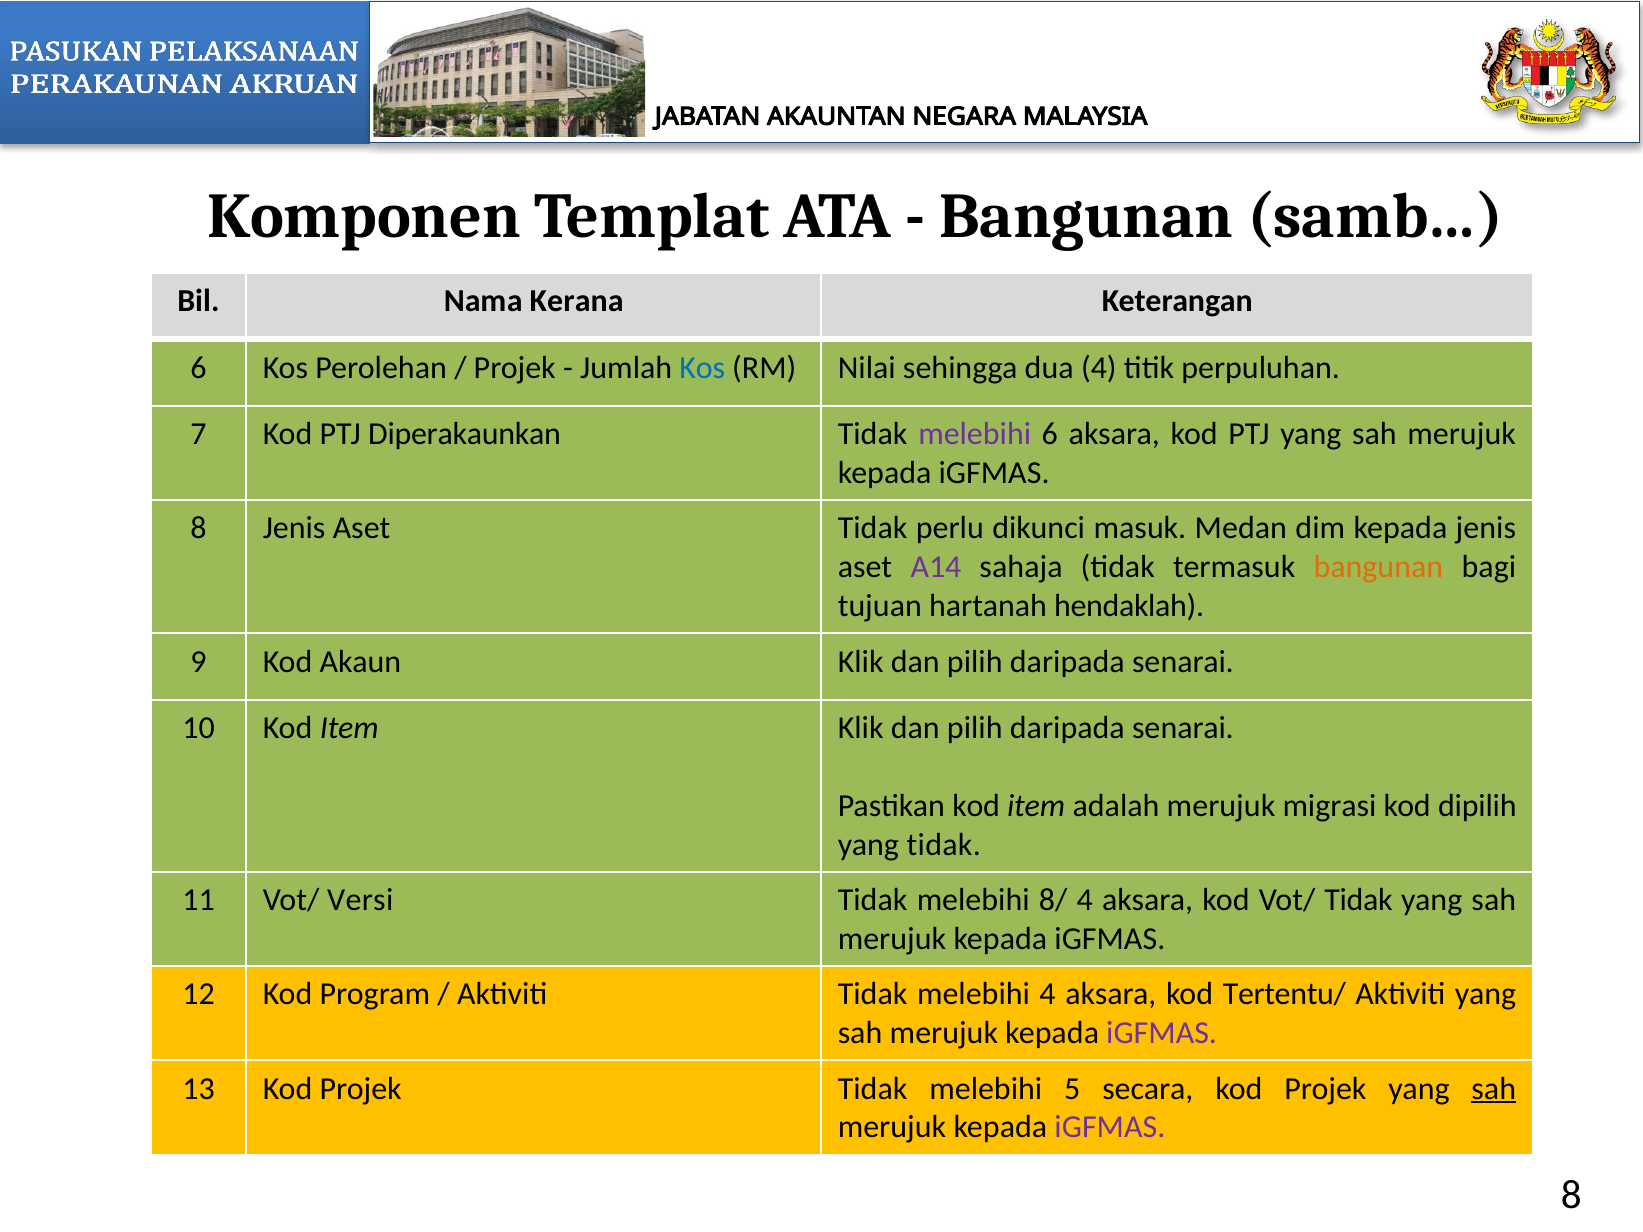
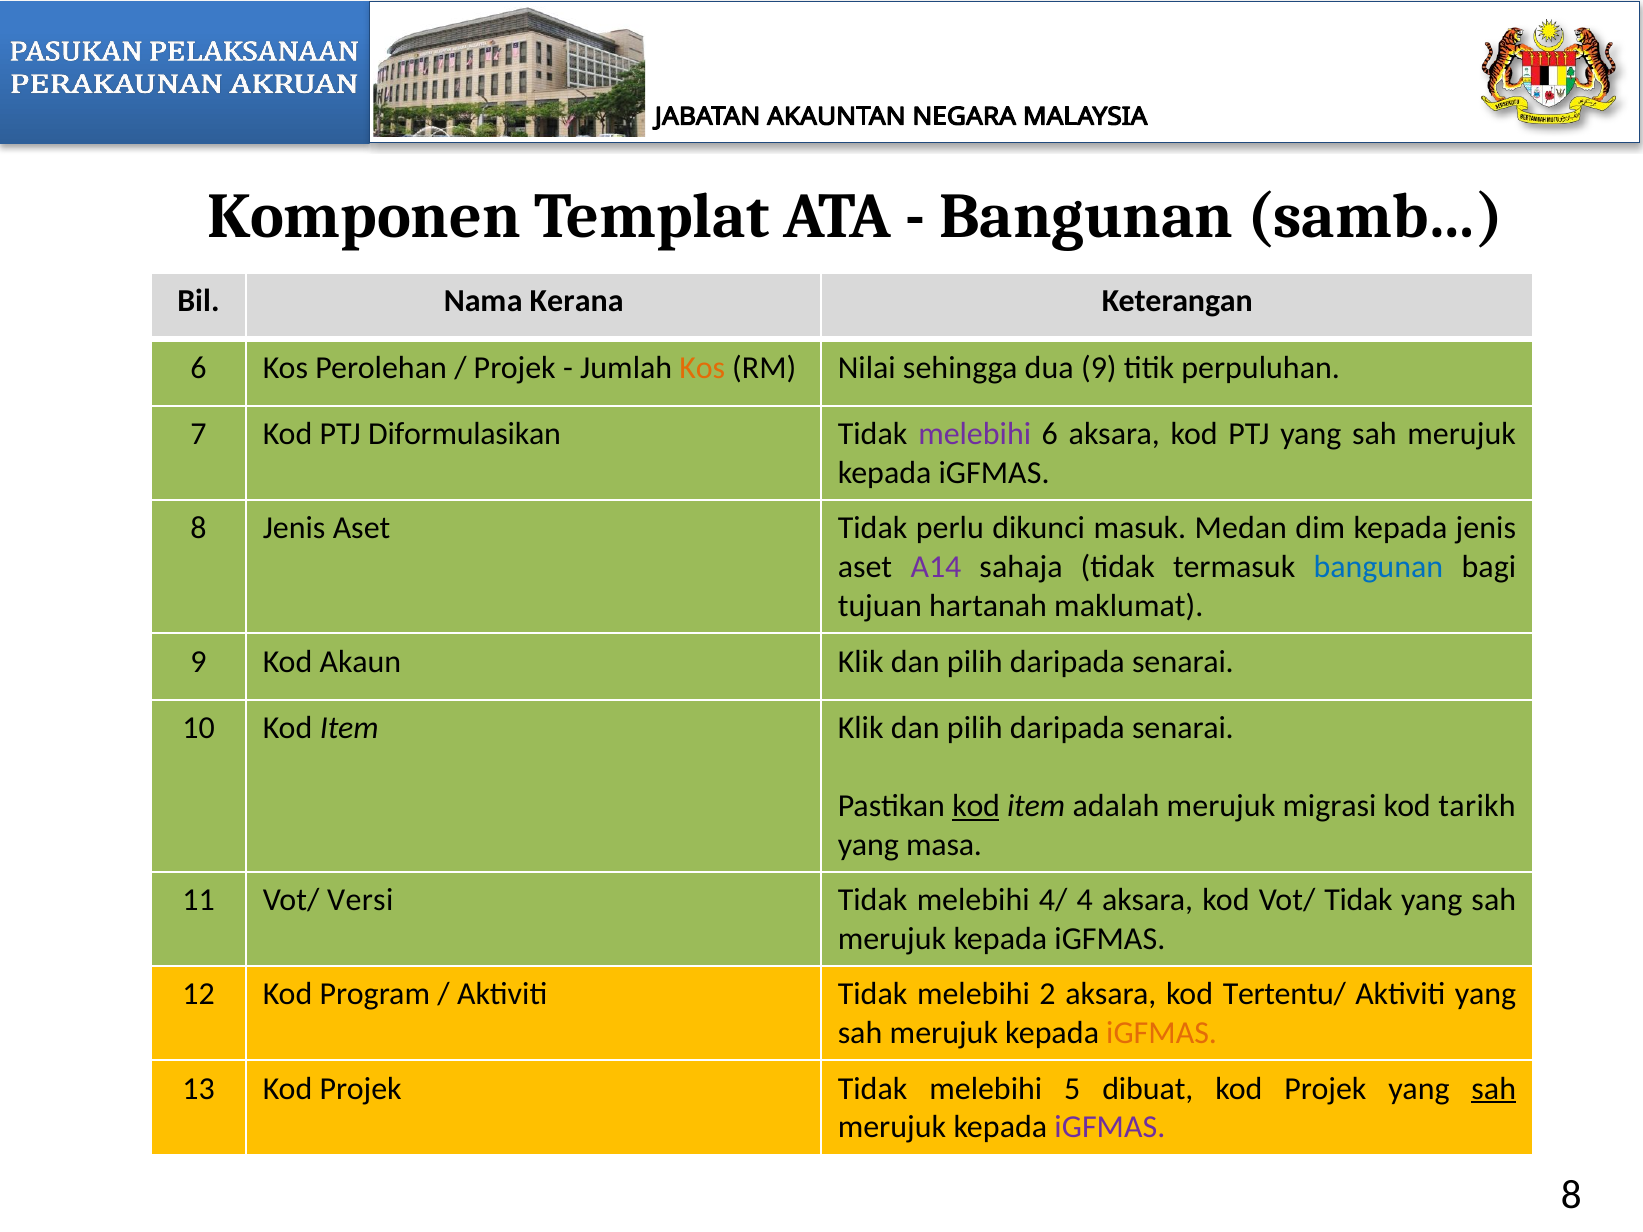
Kos at (702, 368) colour: blue -> orange
dua 4: 4 -> 9
Diperakaunkan: Diperakaunkan -> Diformulasikan
bangunan at (1378, 567) colour: orange -> blue
hendaklah: hendaklah -> maklumat
kod at (976, 806) underline: none -> present
dipilih: dipilih -> tarikh
yang tidak: tidak -> masa
8/: 8/ -> 4/
melebihi 4: 4 -> 2
iGFMAS at (1162, 1033) colour: purple -> orange
secara: secara -> dibuat
